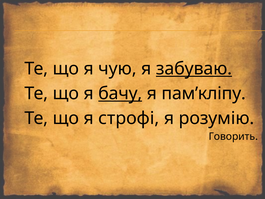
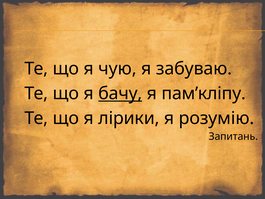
забуваю underline: present -> none
строфі: строфі -> лірики
Говорить: Говорить -> Запитань
